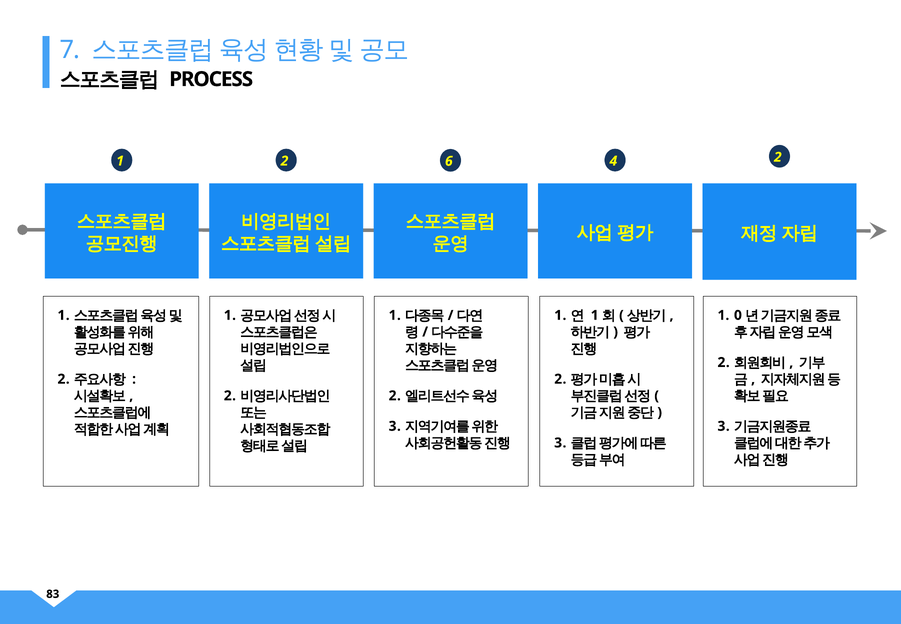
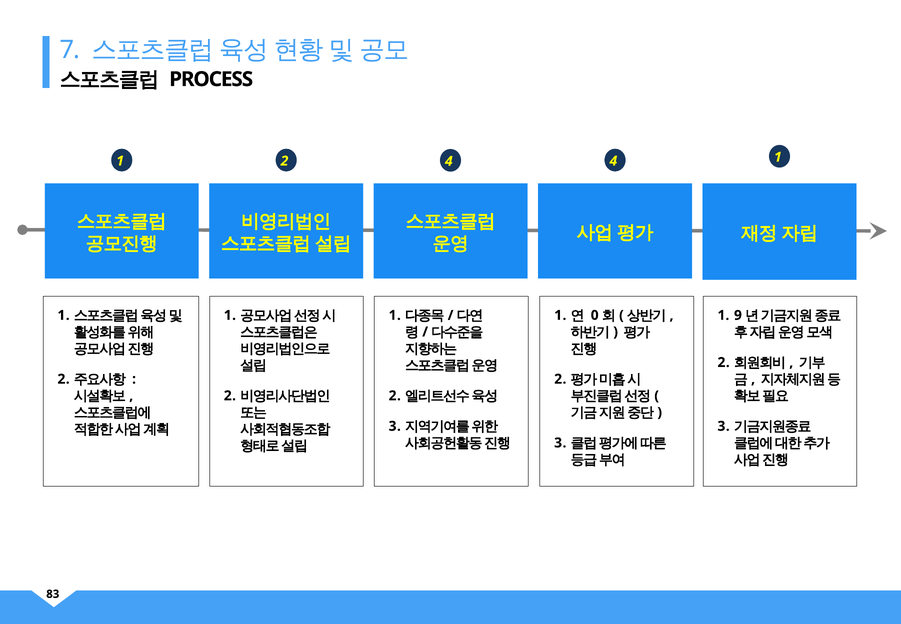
2 6: 6 -> 4
4 2: 2 -> 1
1 at (595, 315): 1 -> 0
0: 0 -> 9
